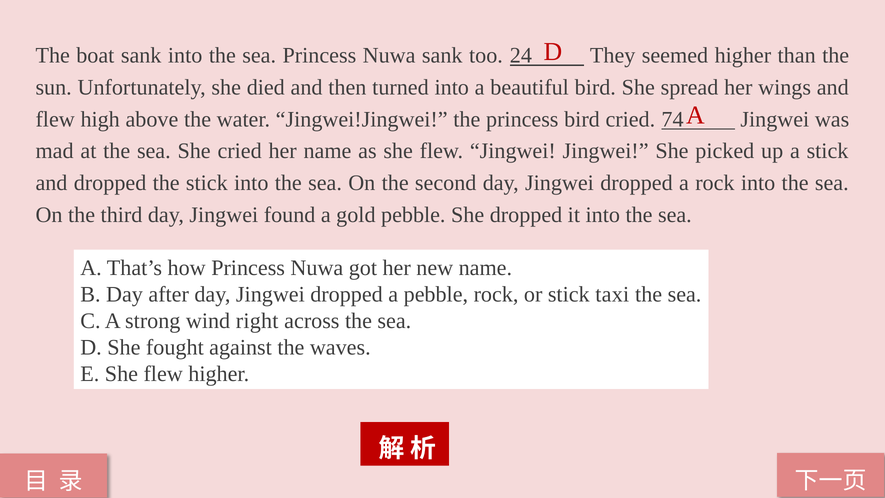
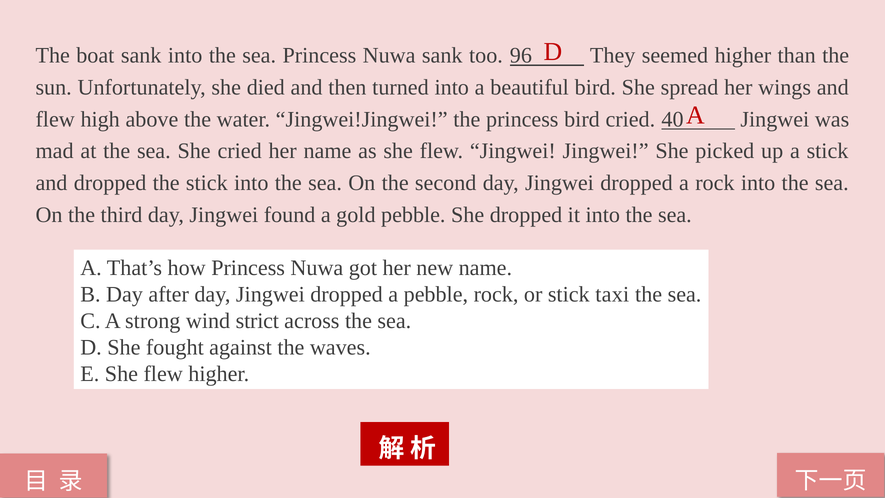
24: 24 -> 96
74: 74 -> 40
right: right -> strict
